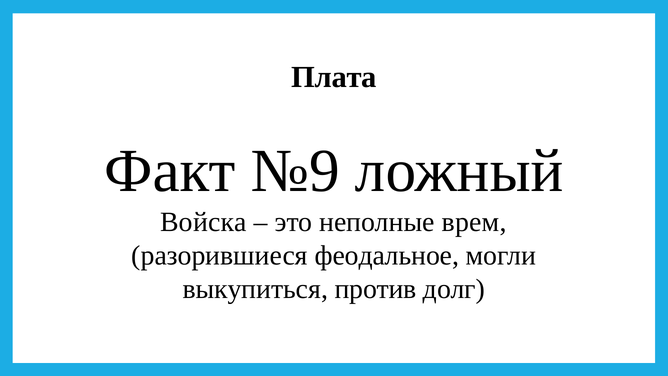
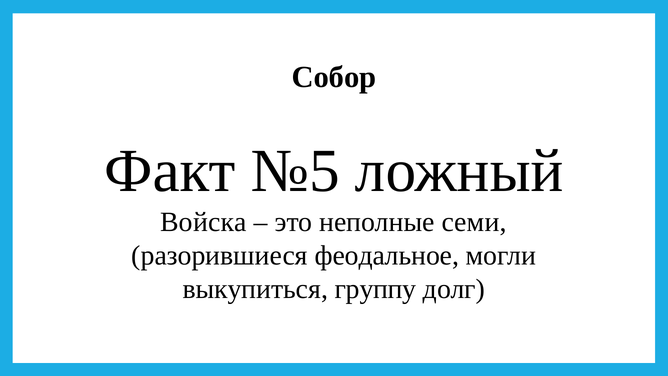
Плата: Плата -> Собор
№9: №9 -> №5
врем: врем -> семи
против: против -> группу
